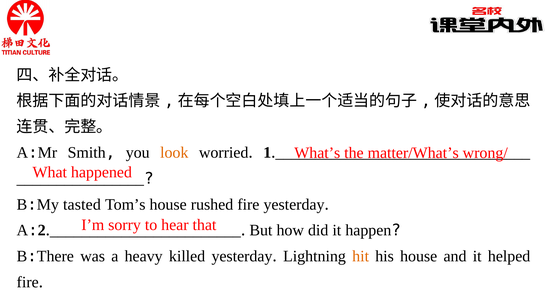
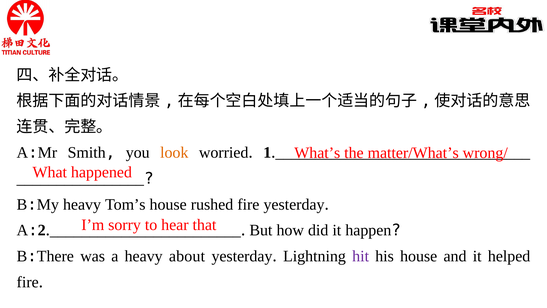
B:My tasted: tasted -> heavy
killed: killed -> about
hit colour: orange -> purple
